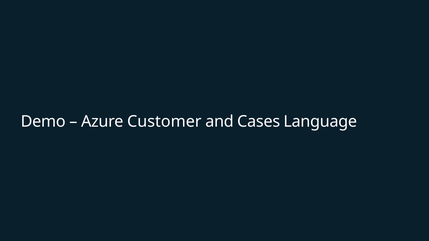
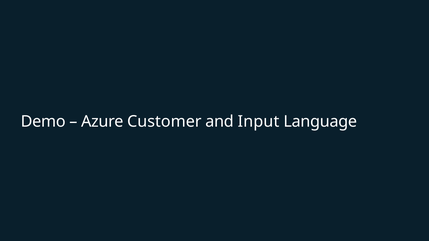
Cases: Cases -> Input
